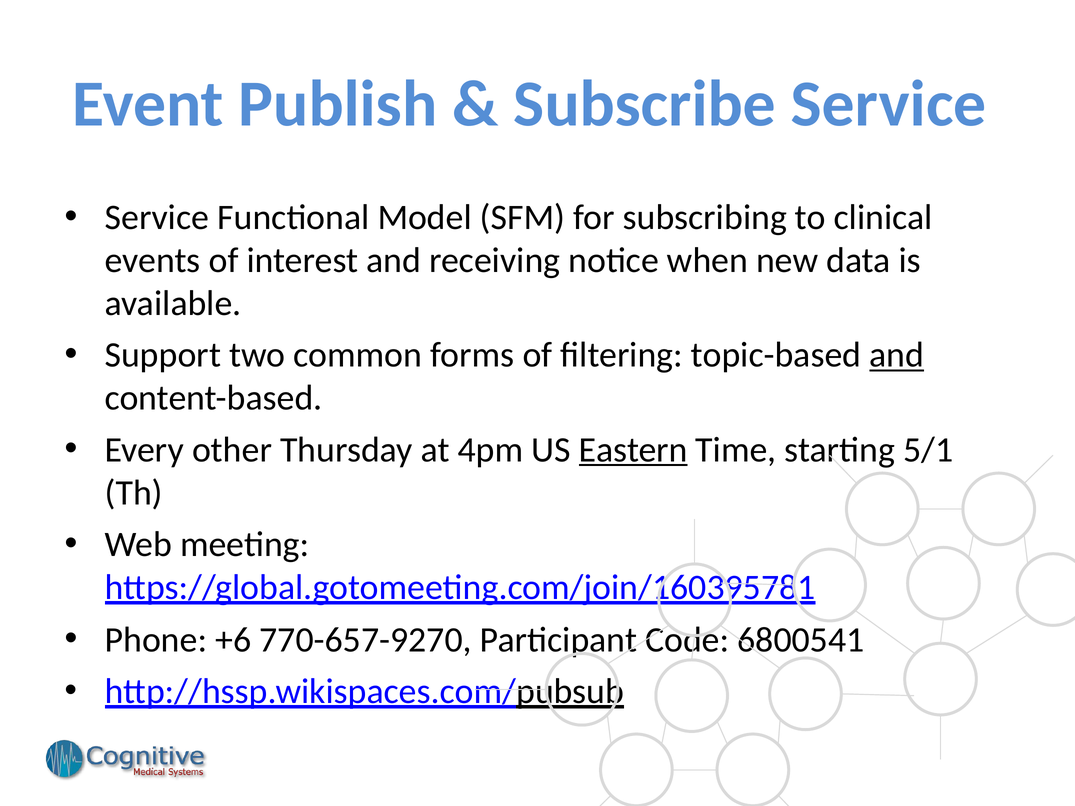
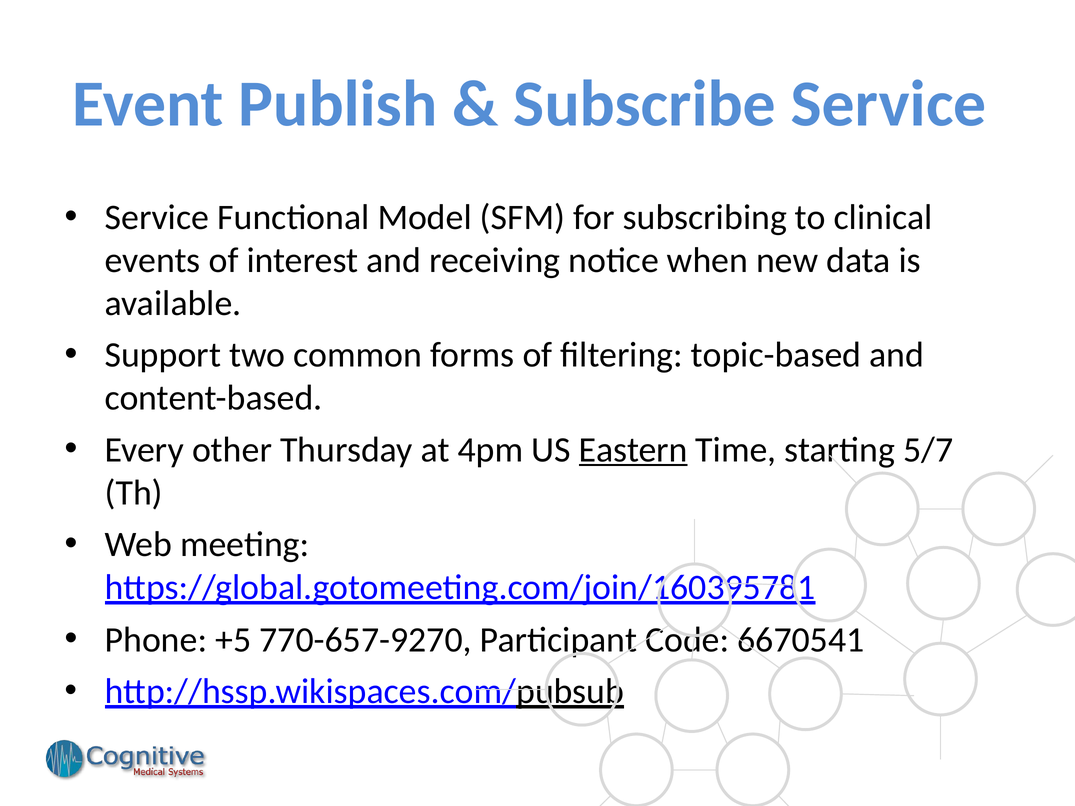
and at (897, 355) underline: present -> none
5/1: 5/1 -> 5/7
+6: +6 -> +5
6800541: 6800541 -> 6670541
